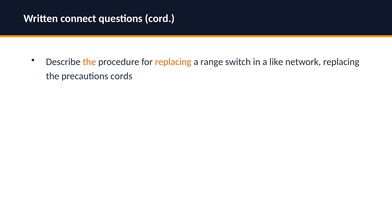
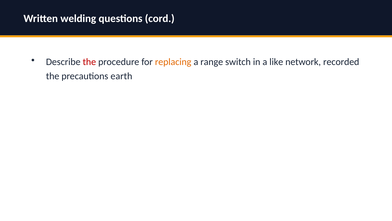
connect: connect -> welding
the at (89, 62) colour: orange -> red
network replacing: replacing -> recorded
cords: cords -> earth
